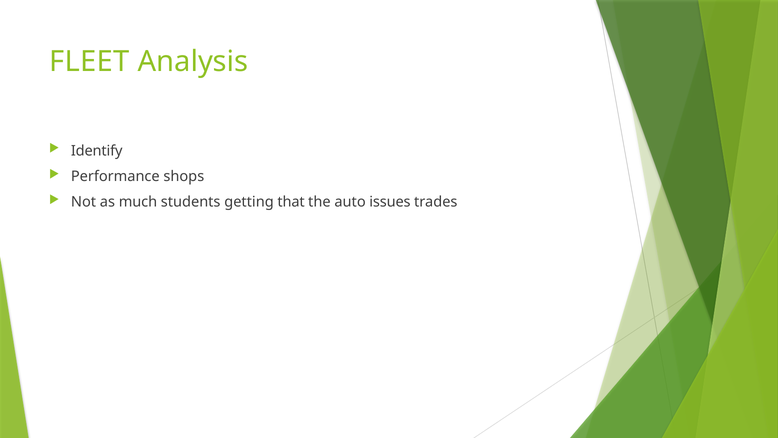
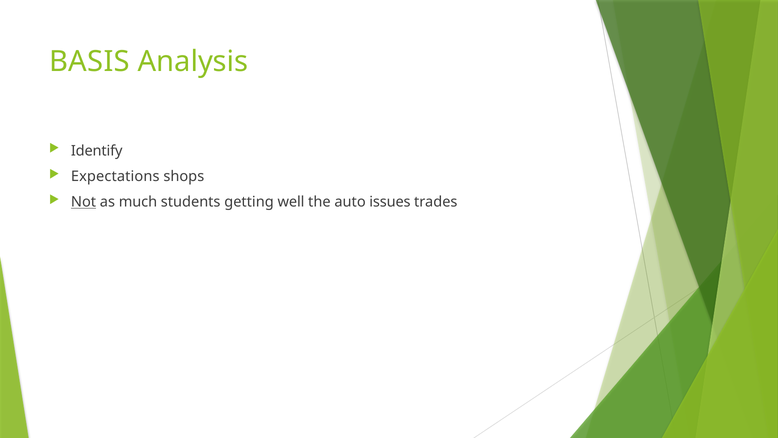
FLEET: FLEET -> BASIS
Performance: Performance -> Expectations
Not underline: none -> present
that: that -> well
